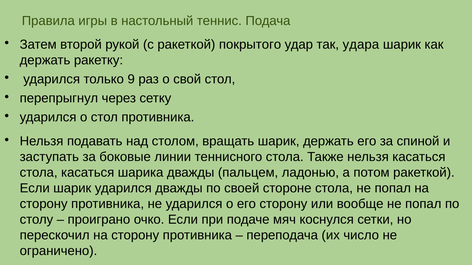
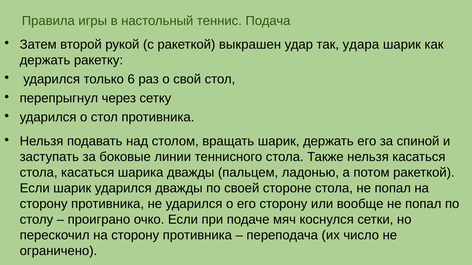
покрытого: покрытого -> выкрашен
9: 9 -> 6
